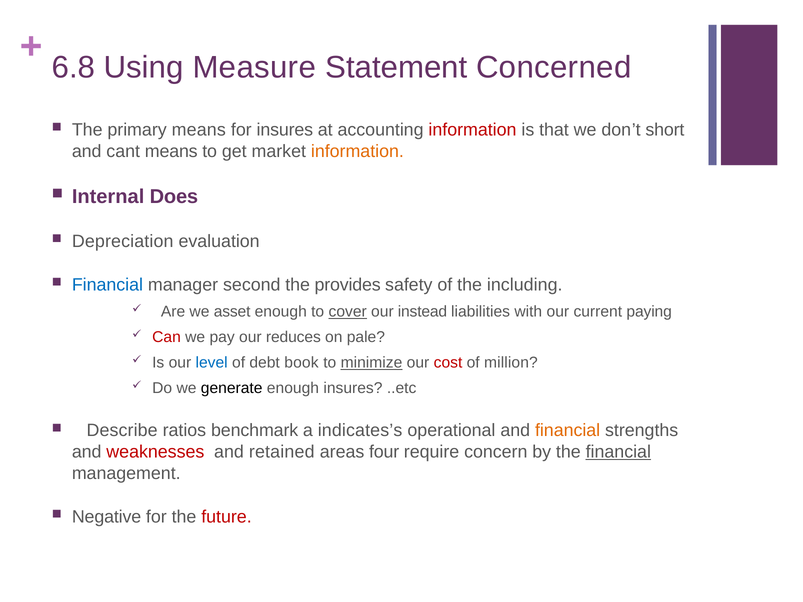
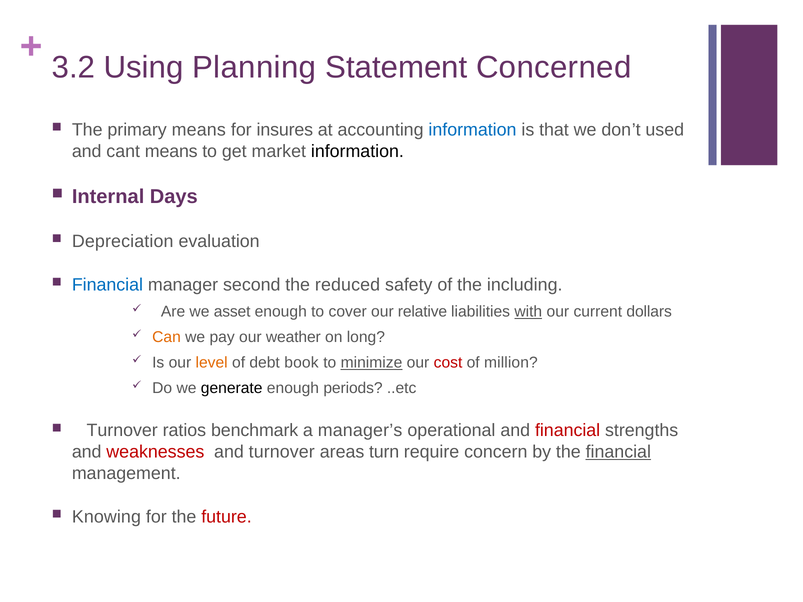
6.8: 6.8 -> 3.2
Measure: Measure -> Planning
information at (472, 130) colour: red -> blue
short: short -> used
information at (357, 151) colour: orange -> black
Does: Does -> Days
provides: provides -> reduced
cover underline: present -> none
instead: instead -> relative
with underline: none -> present
paying: paying -> dollars
Can colour: red -> orange
reduces: reduces -> weather
pale: pale -> long
level colour: blue -> orange
enough insures: insures -> periods
Describe at (122, 431): Describe -> Turnover
indicates’s: indicates’s -> manager’s
financial at (568, 431) colour: orange -> red
and retained: retained -> turnover
four: four -> turn
Negative: Negative -> Knowing
